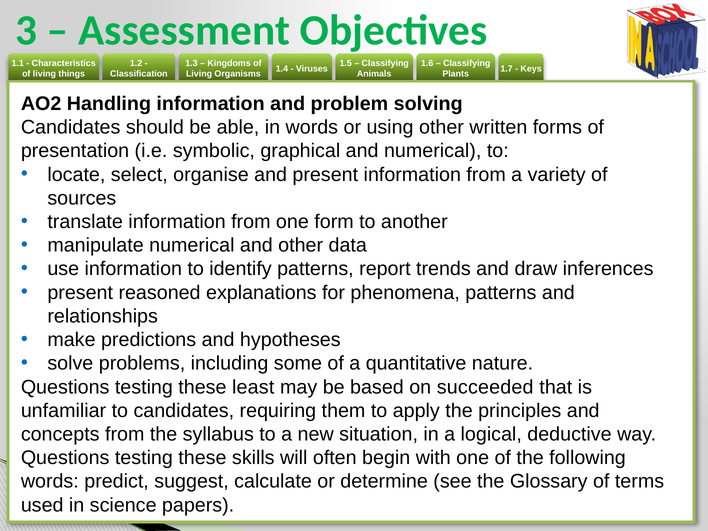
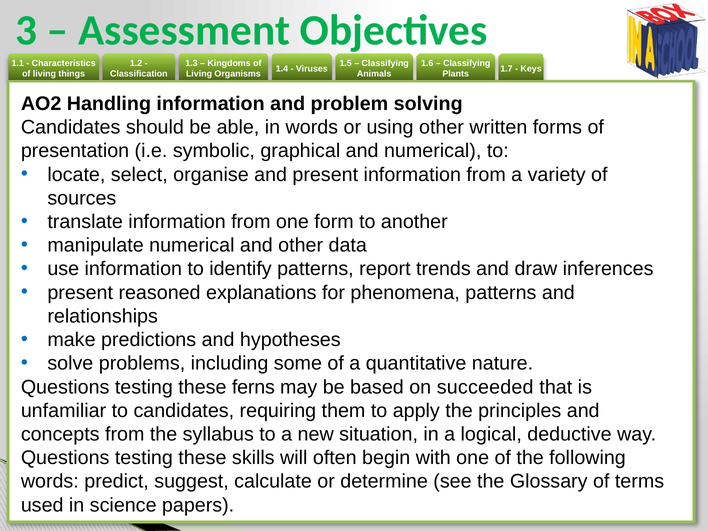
least: least -> ferns
